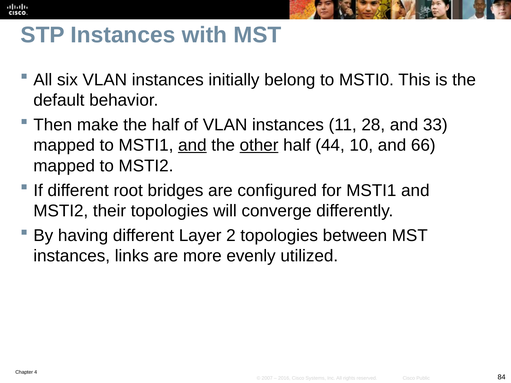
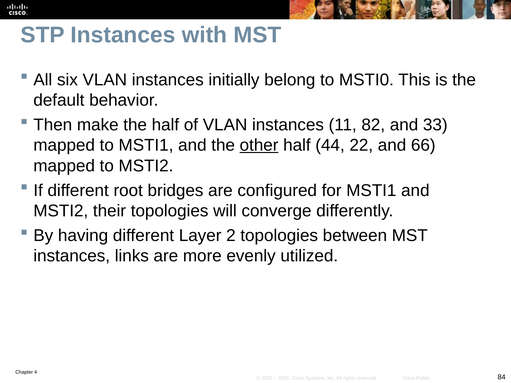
28: 28 -> 82
and at (192, 145) underline: present -> none
10: 10 -> 22
